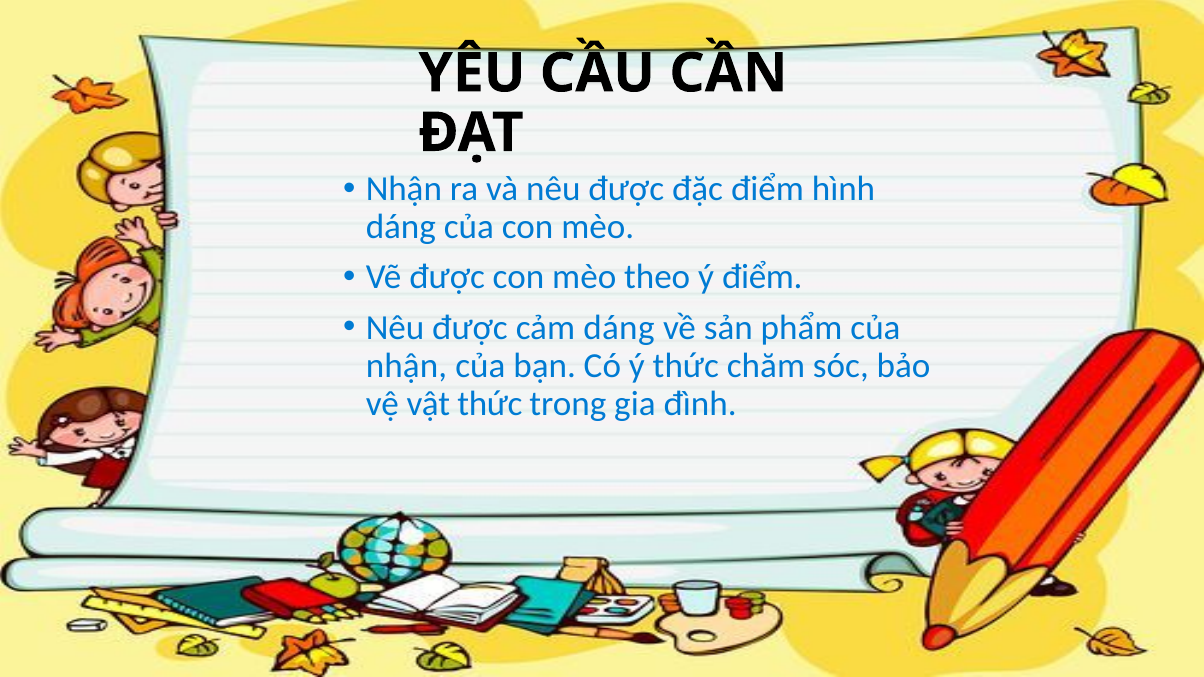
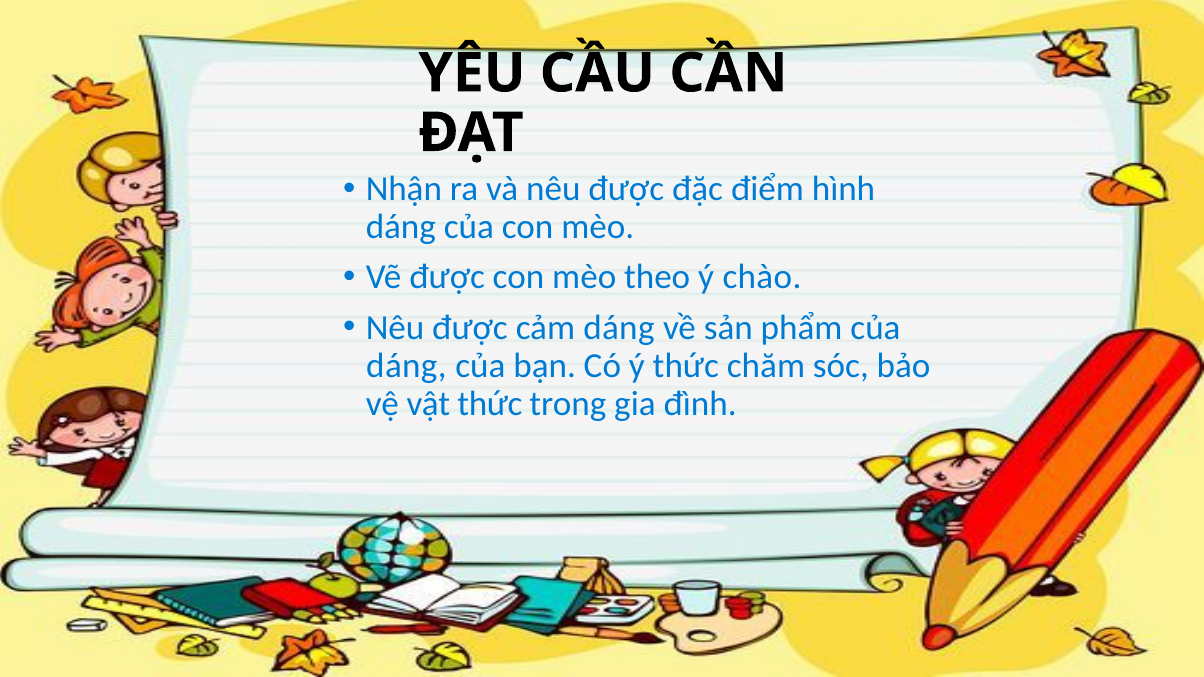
ý điểm: điểm -> chào
nhận at (407, 366): nhận -> dáng
